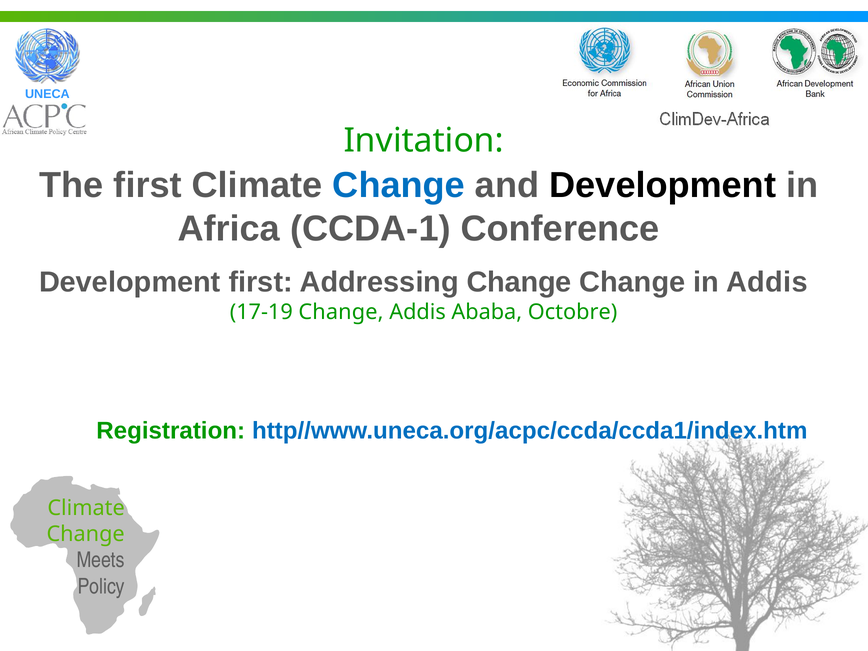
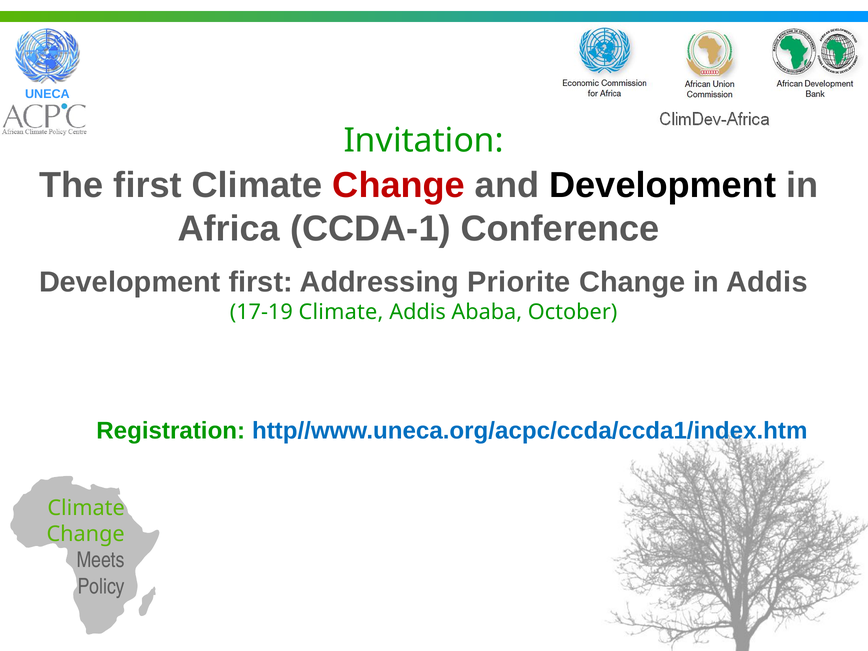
Change at (399, 185) colour: blue -> red
Addressing Change: Change -> Priorite
17-19 Change: Change -> Climate
Octobre: Octobre -> October
